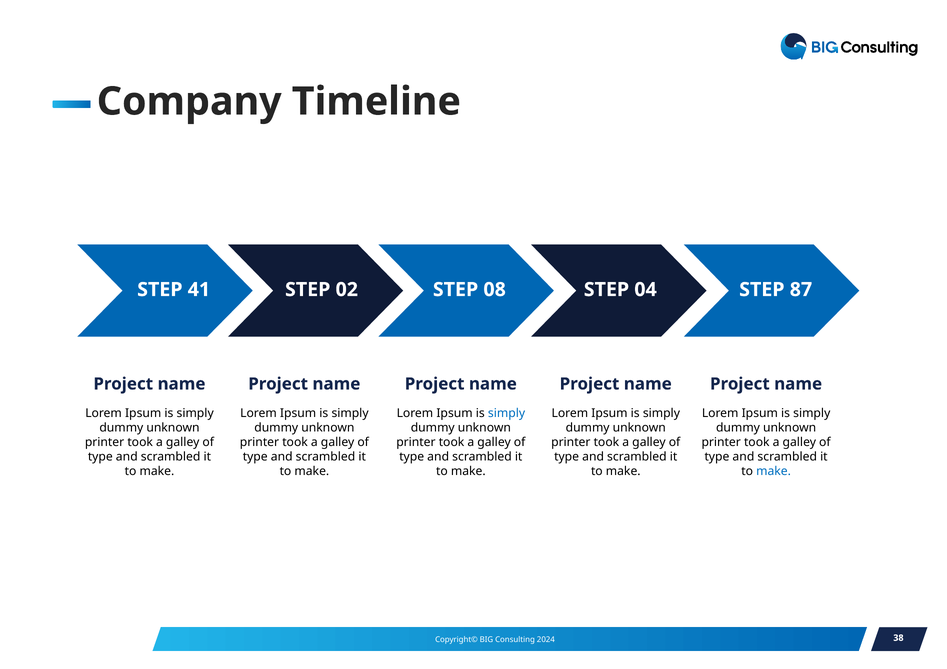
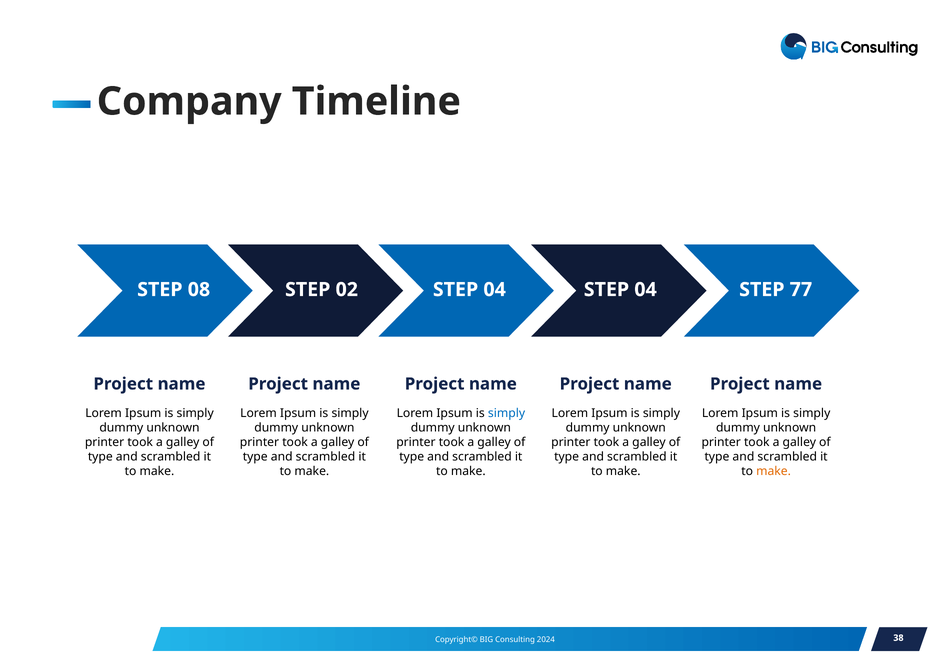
41: 41 -> 08
02 STEP 08: 08 -> 04
87: 87 -> 77
make at (774, 472) colour: blue -> orange
